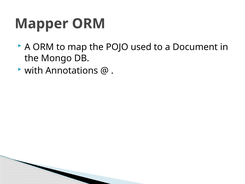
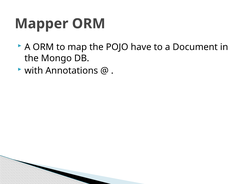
used: used -> have
